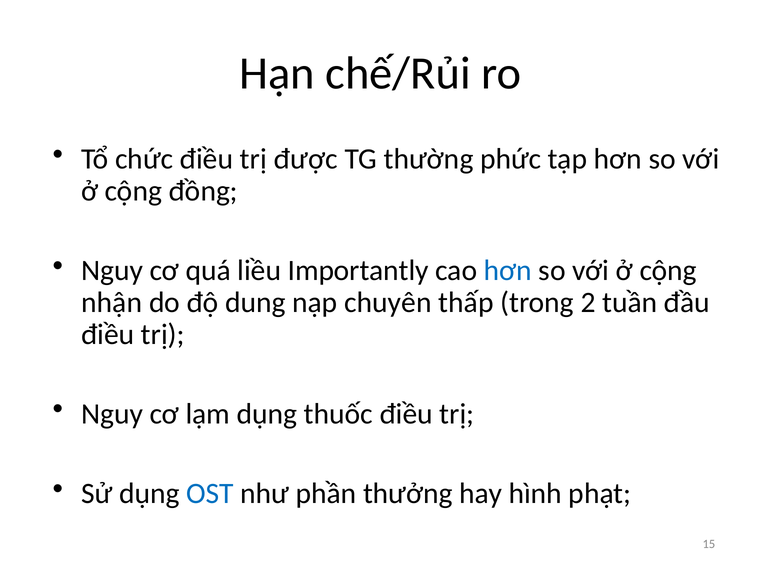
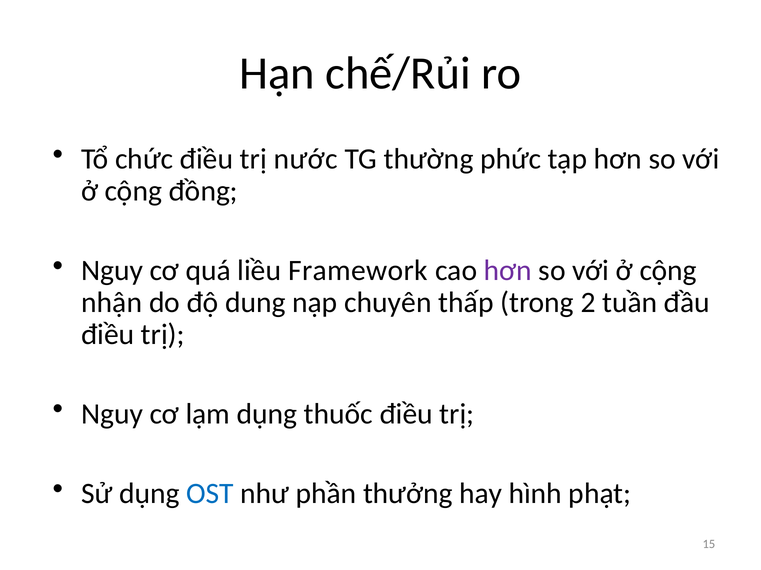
được: được -> nước
Importantly: Importantly -> Framework
hơn at (508, 271) colour: blue -> purple
